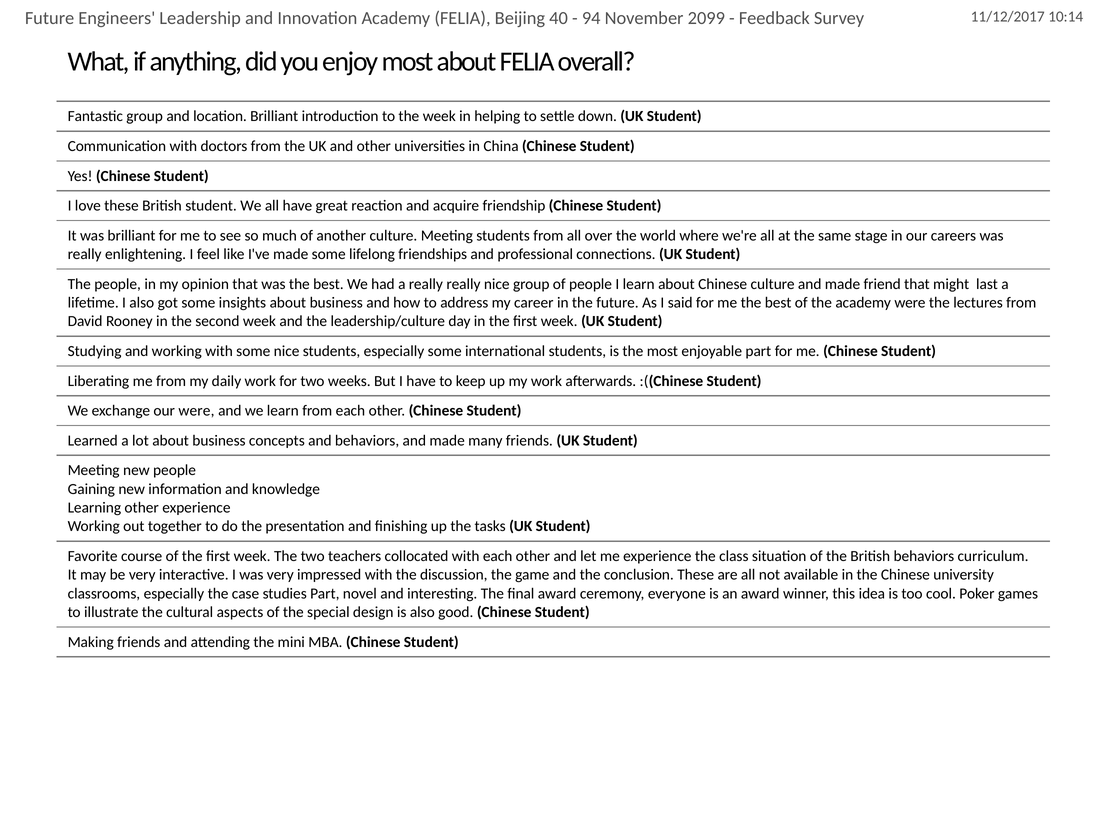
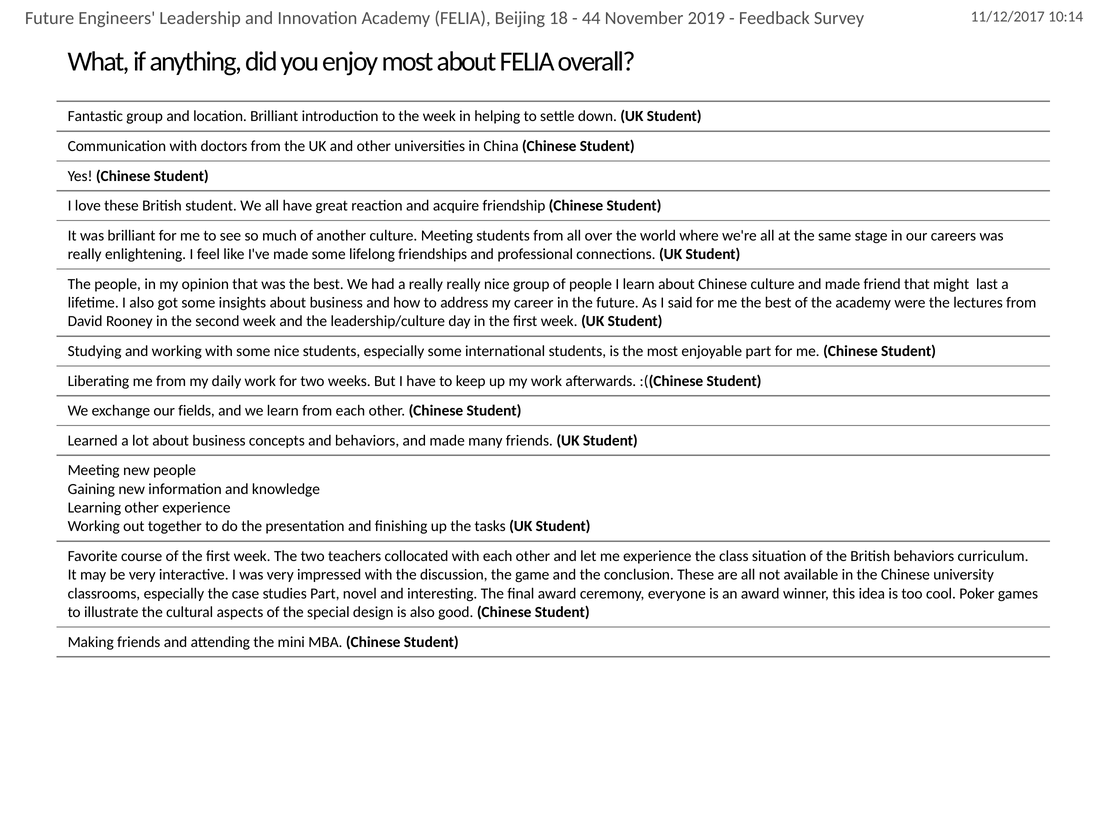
40: 40 -> 18
94: 94 -> 44
2099: 2099 -> 2019
our were: were -> fields
